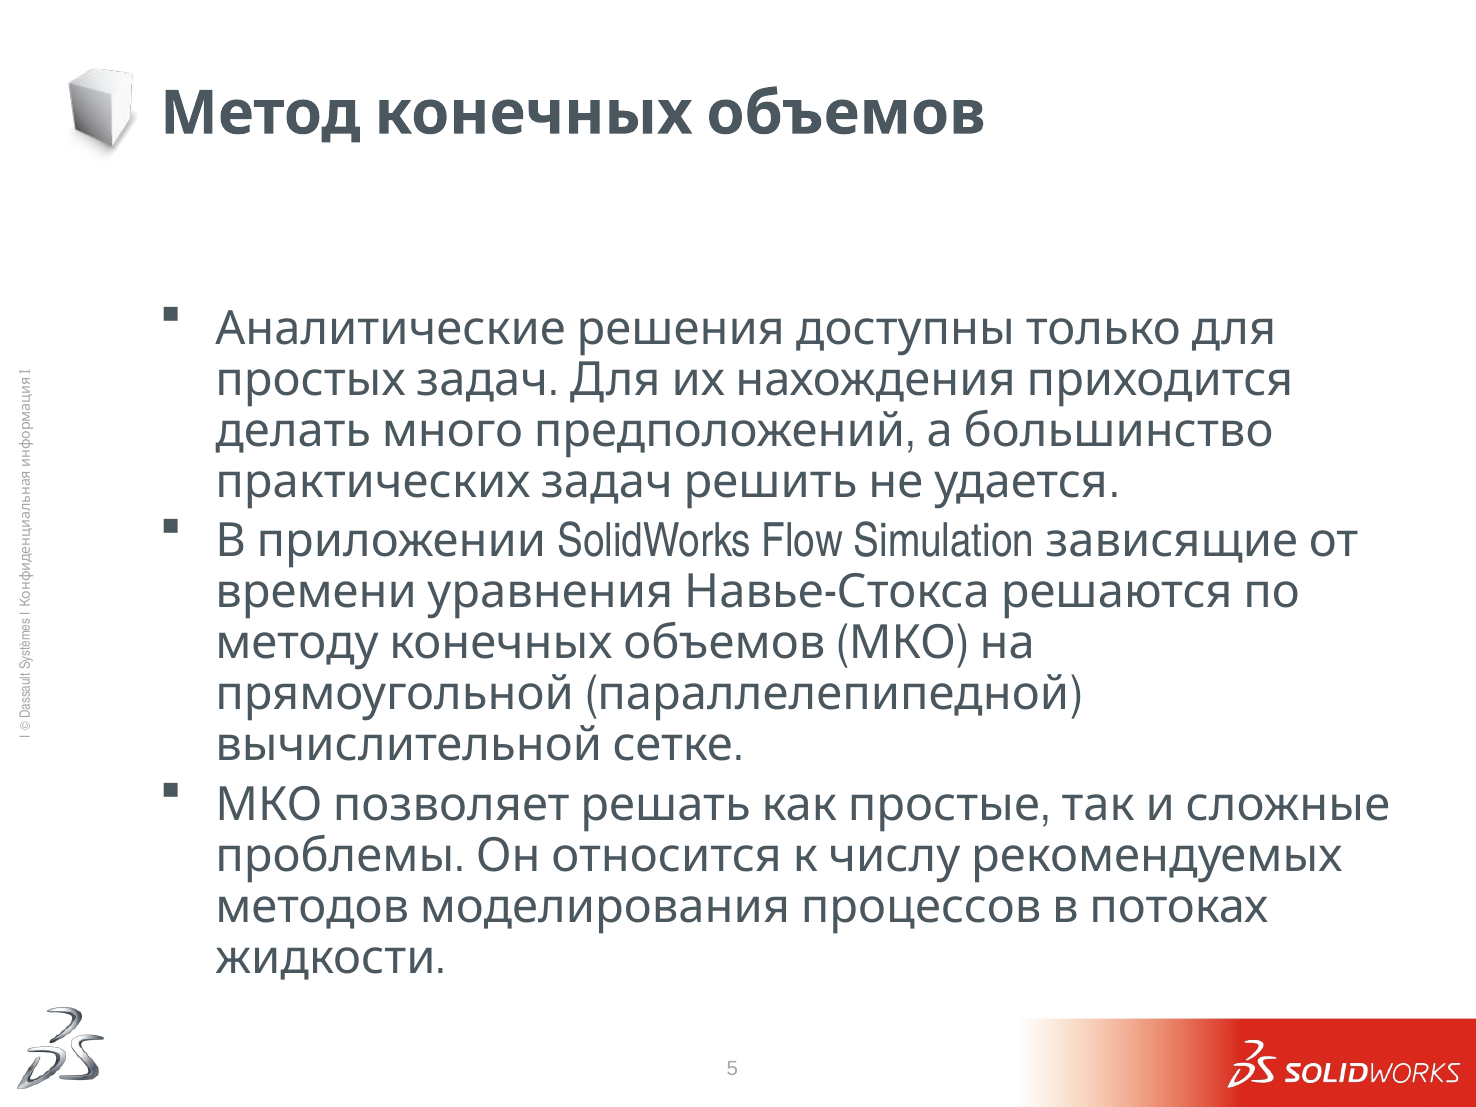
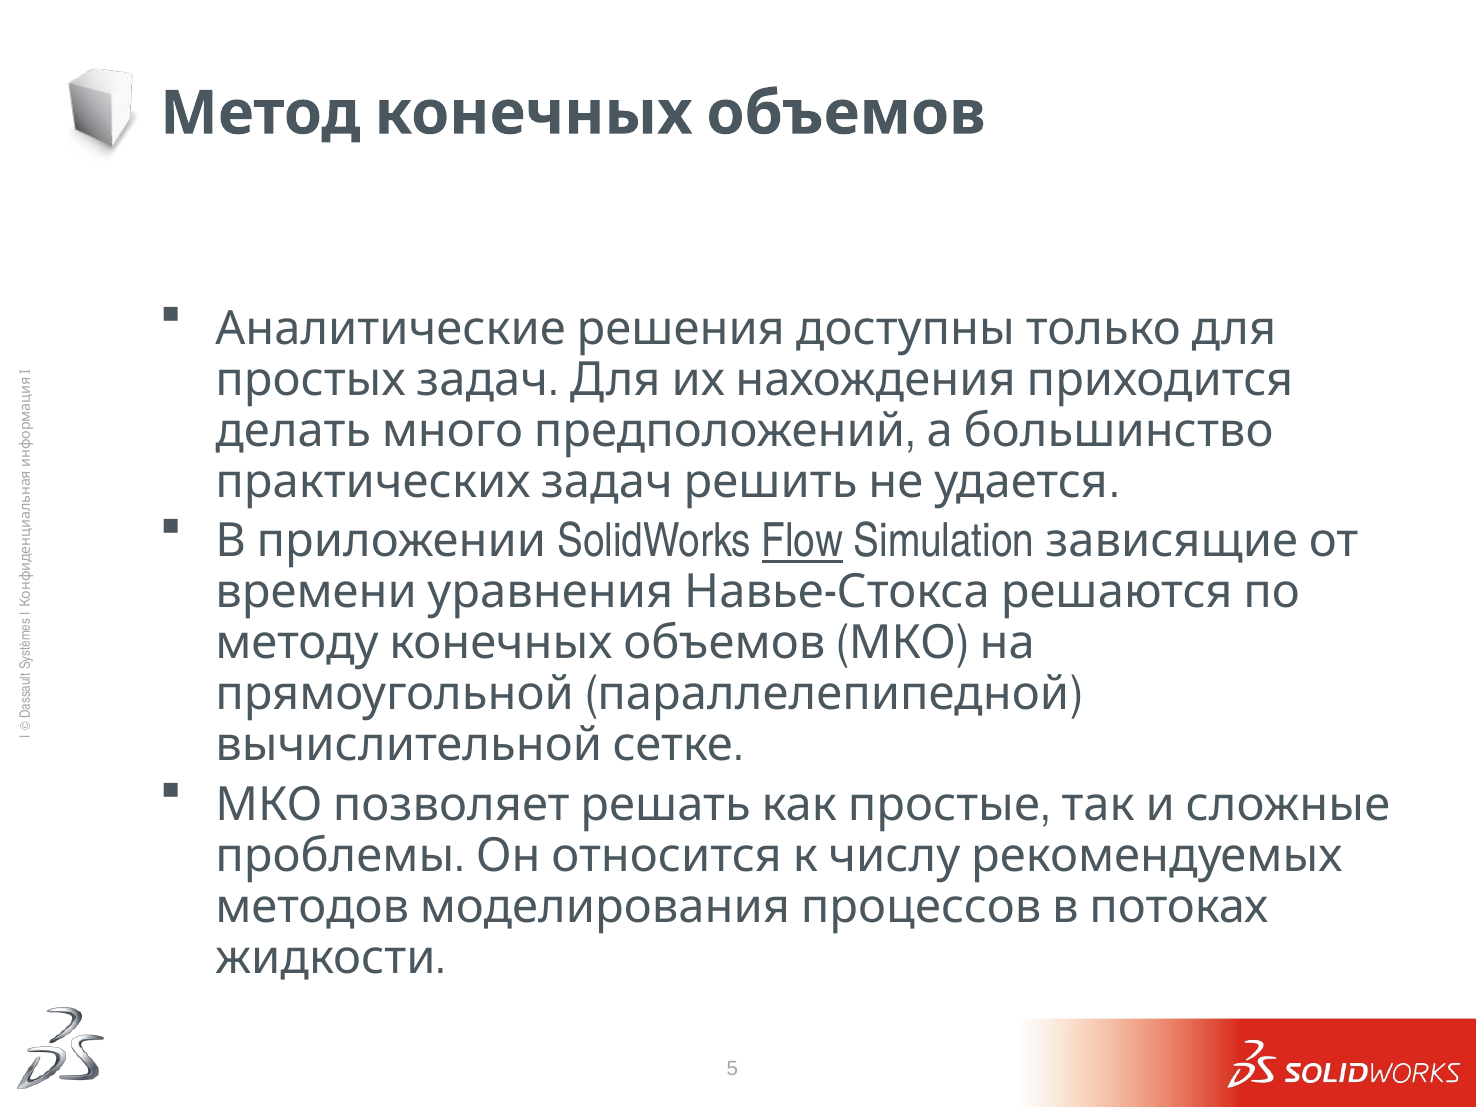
Flow underline: none -> present
